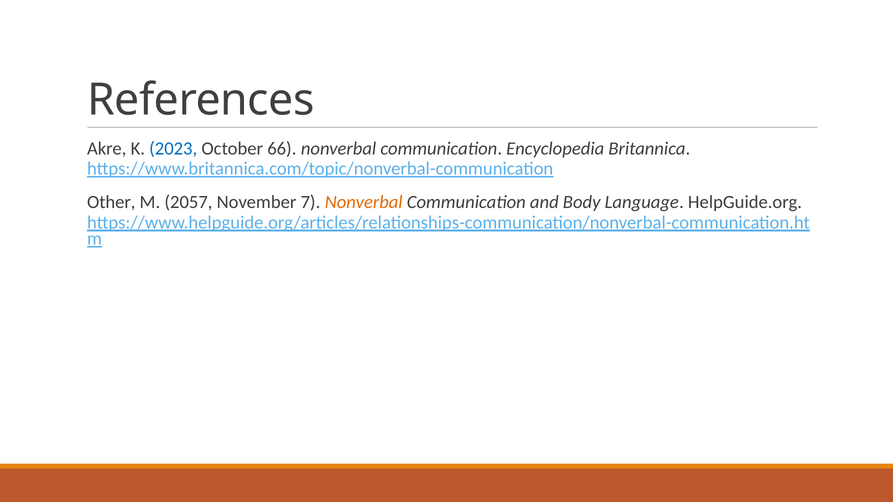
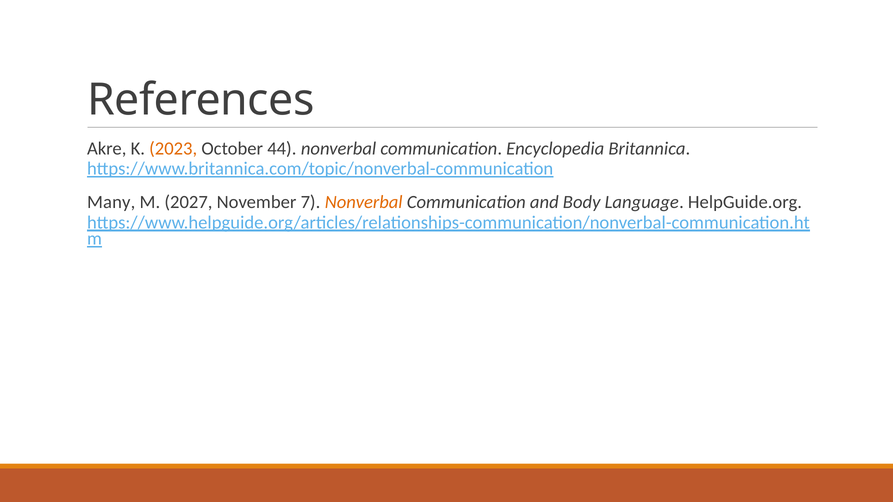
2023 colour: blue -> orange
66: 66 -> 44
Other: Other -> Many
2057: 2057 -> 2027
